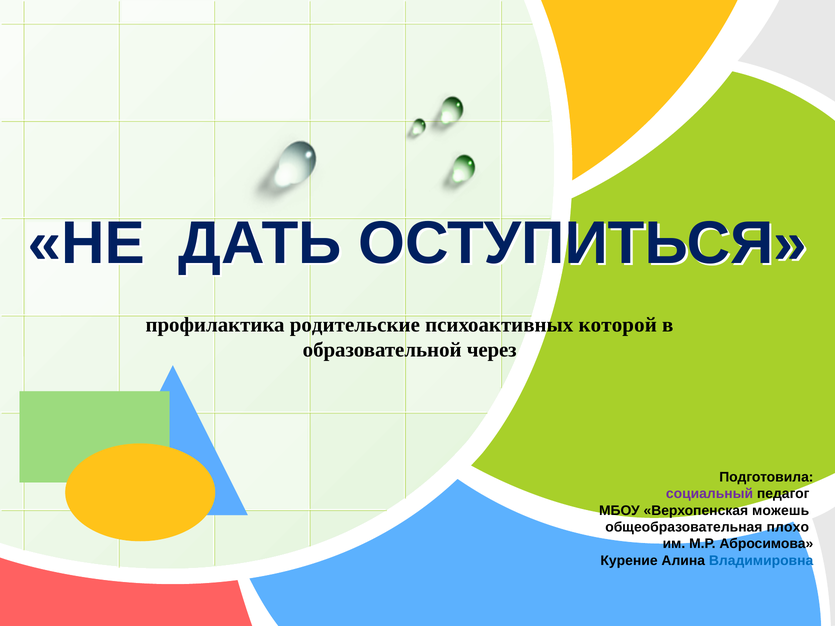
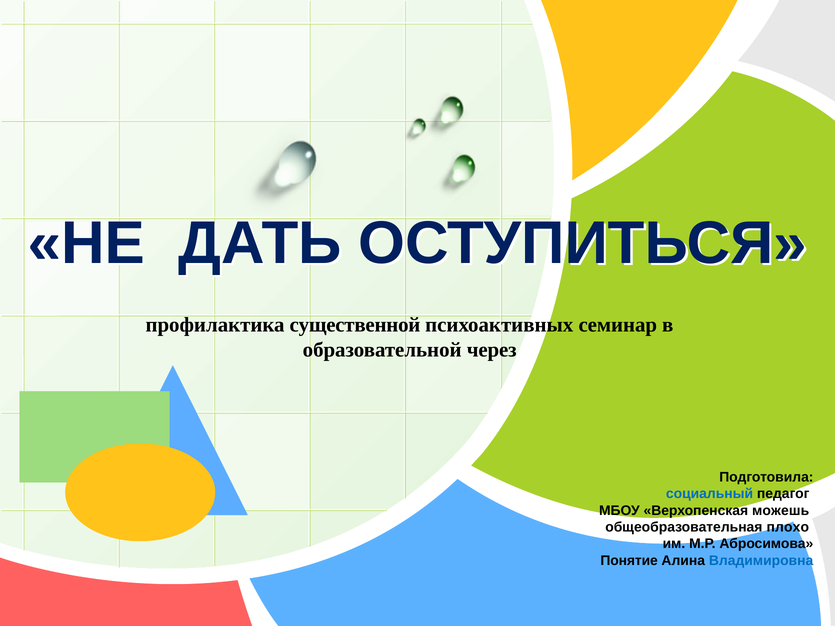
родительские: родительские -> существенной
которой: которой -> семинар
социальный colour: purple -> blue
Курение: Курение -> Понятие
